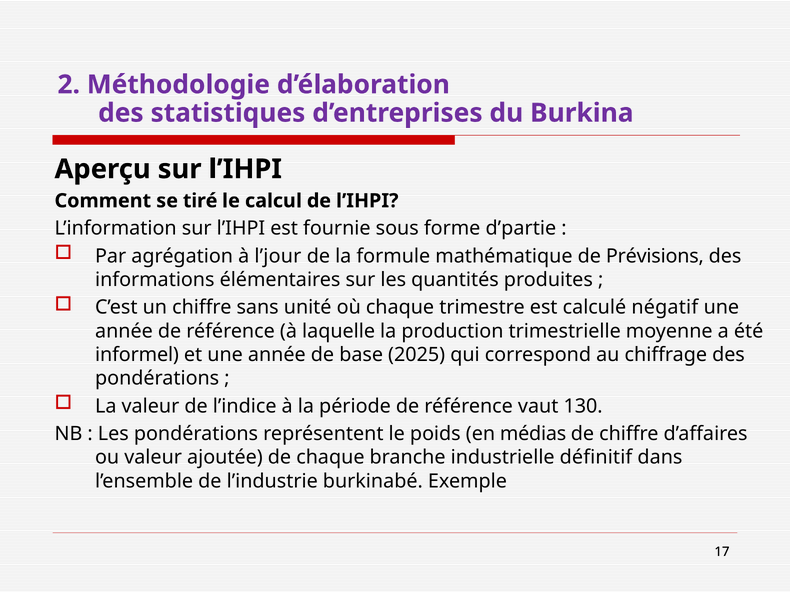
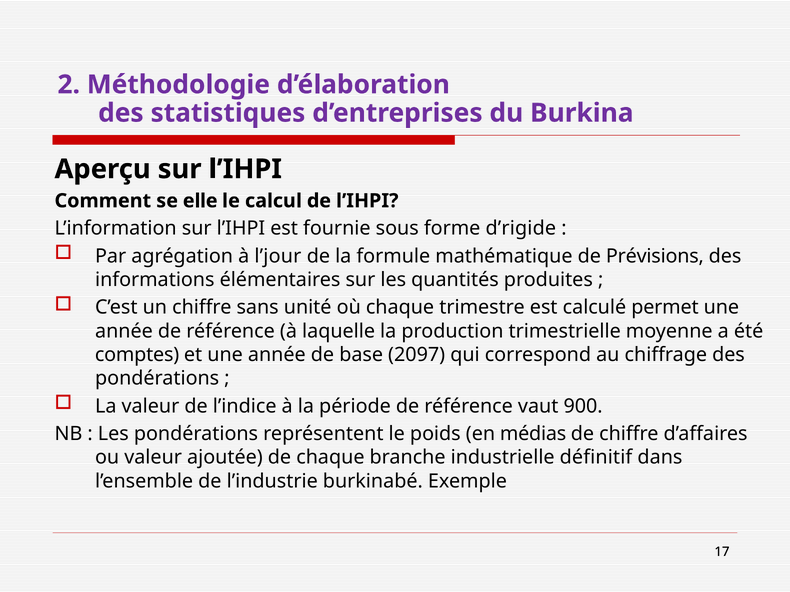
tiré: tiré -> elle
d’partie: d’partie -> d’rigide
négatif: négatif -> permet
informel: informel -> comptes
2025: 2025 -> 2097
130: 130 -> 900
